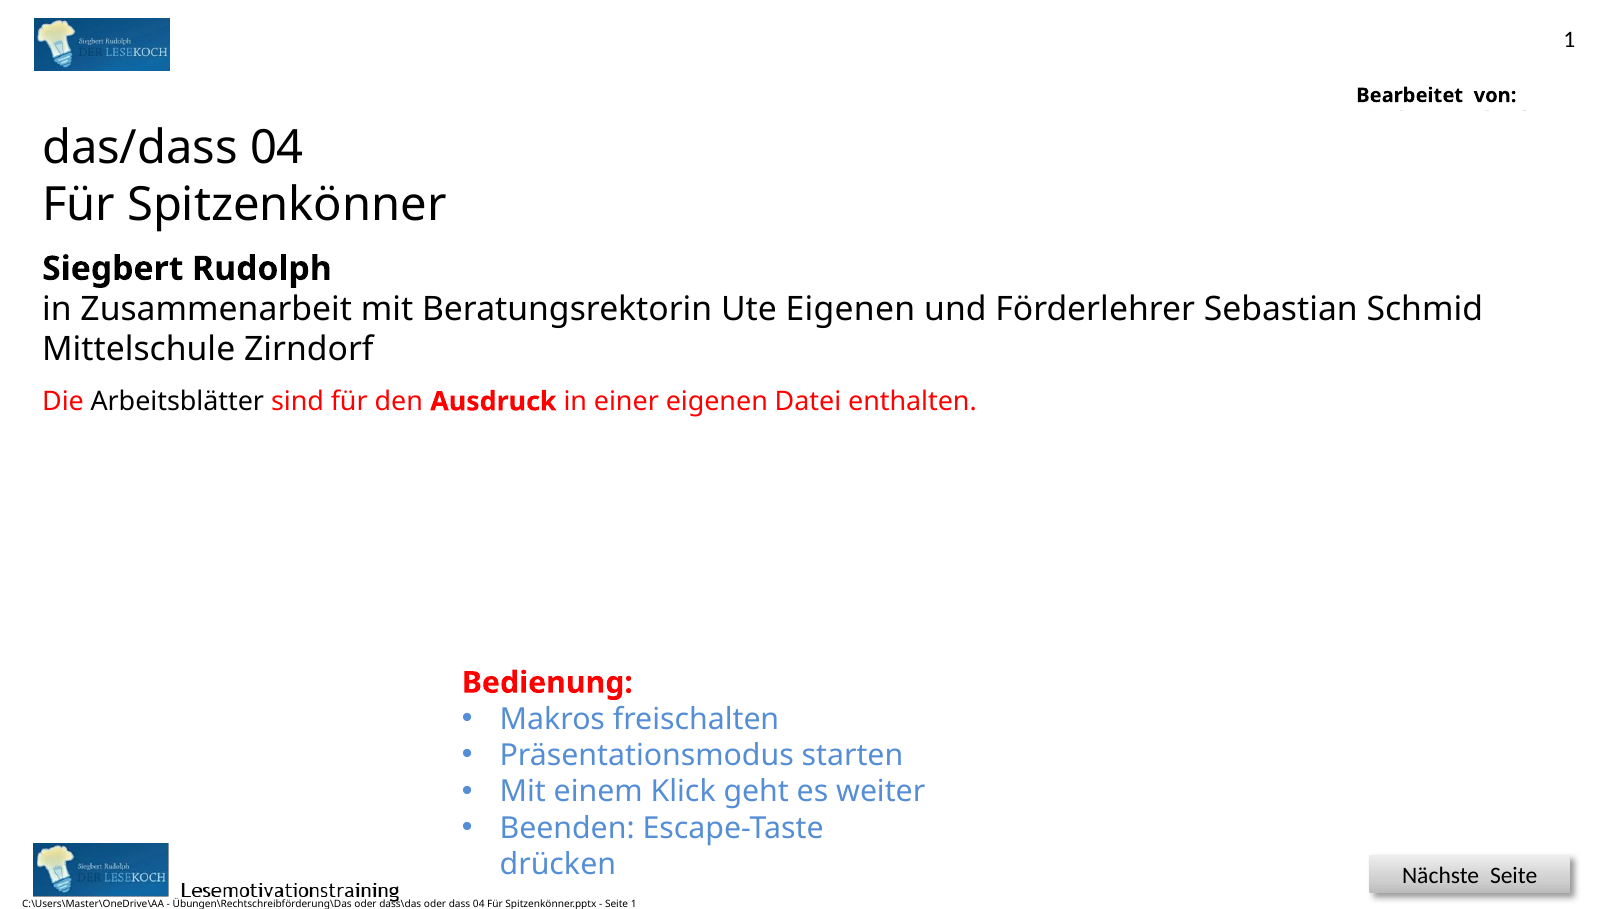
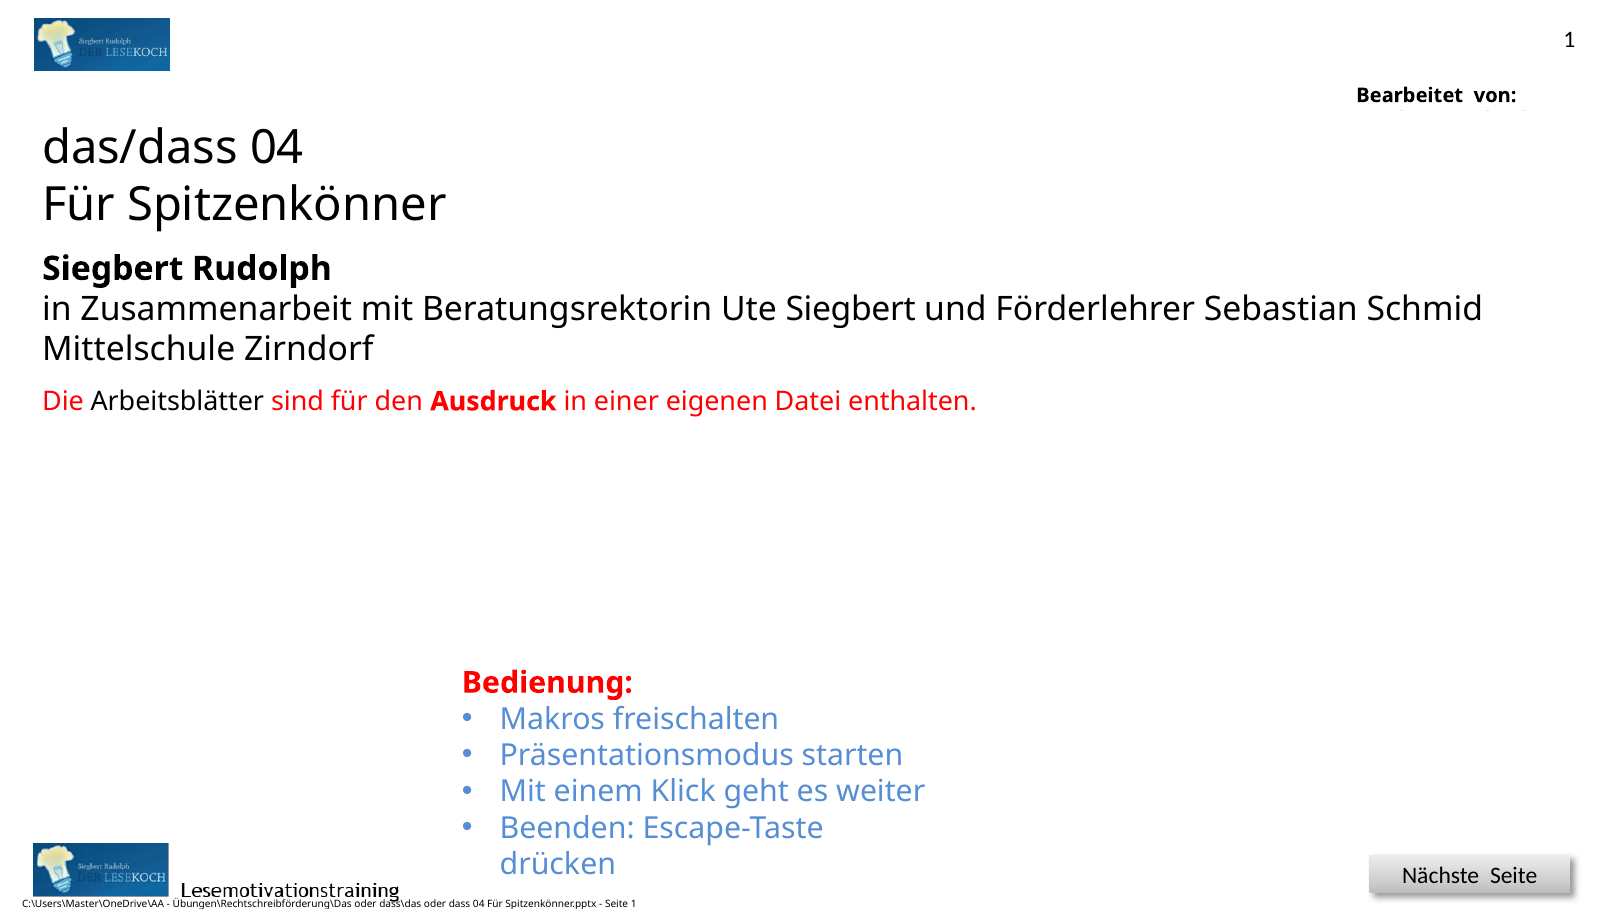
Eigenen at (850, 309): Eigenen -> Siegbert
